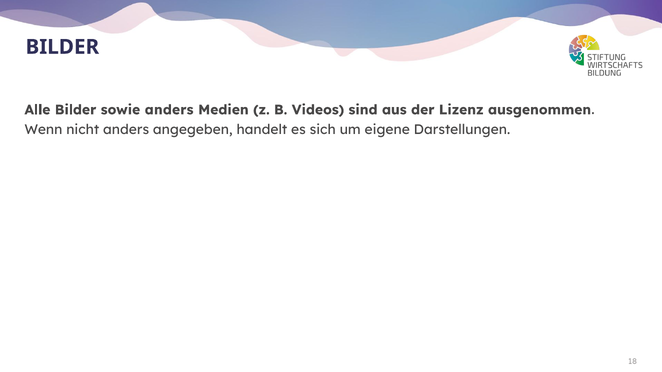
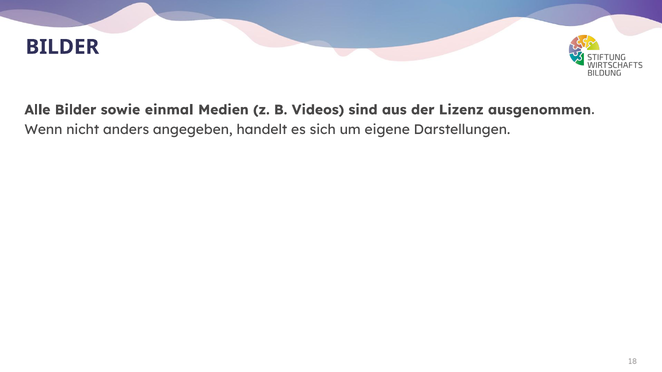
sowie anders: anders -> einmal
